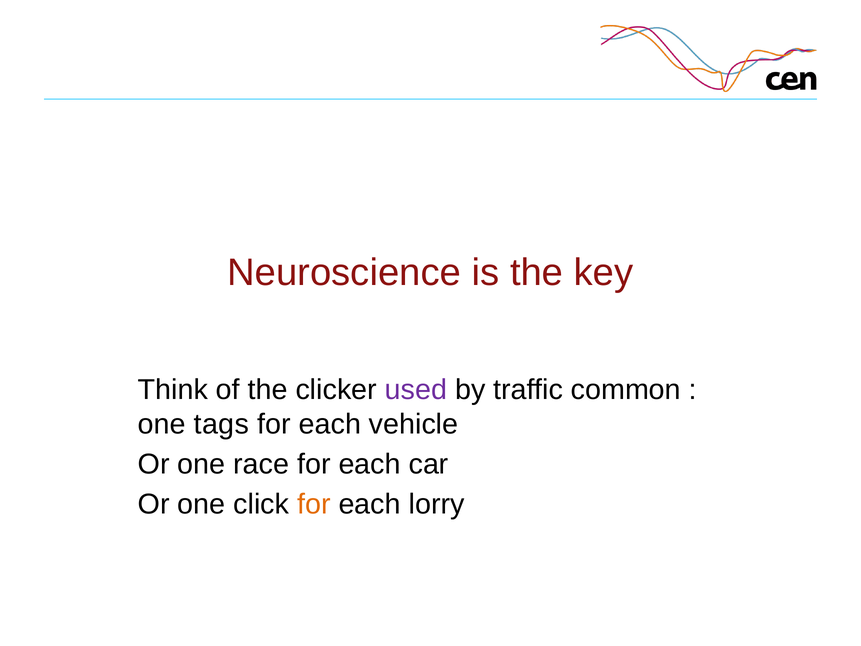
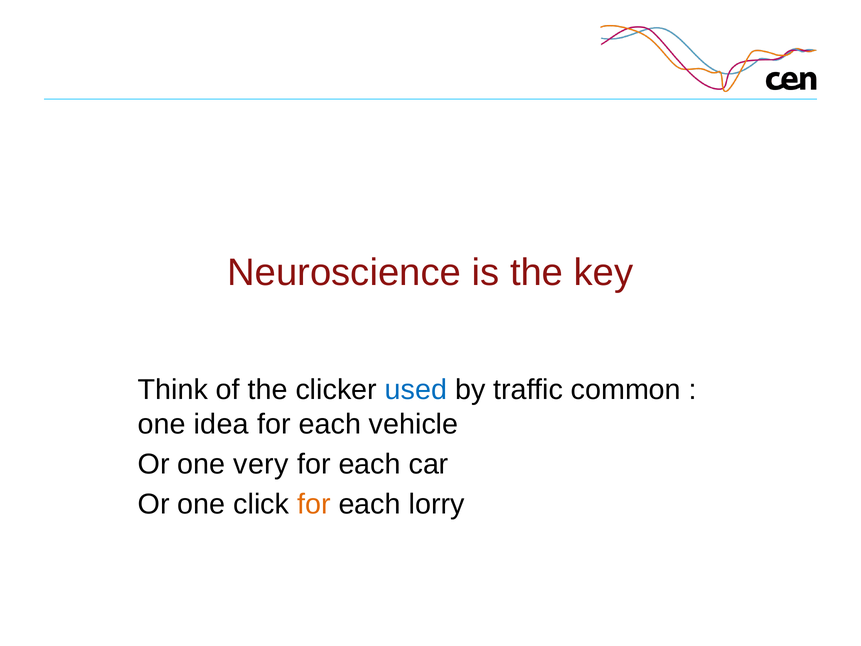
used colour: purple -> blue
tags: tags -> idea
race: race -> very
